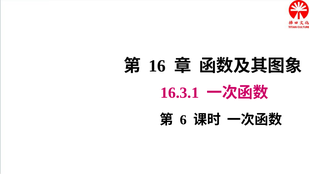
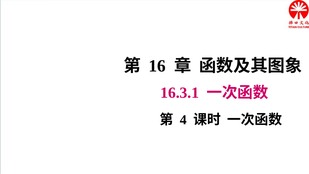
6: 6 -> 4
